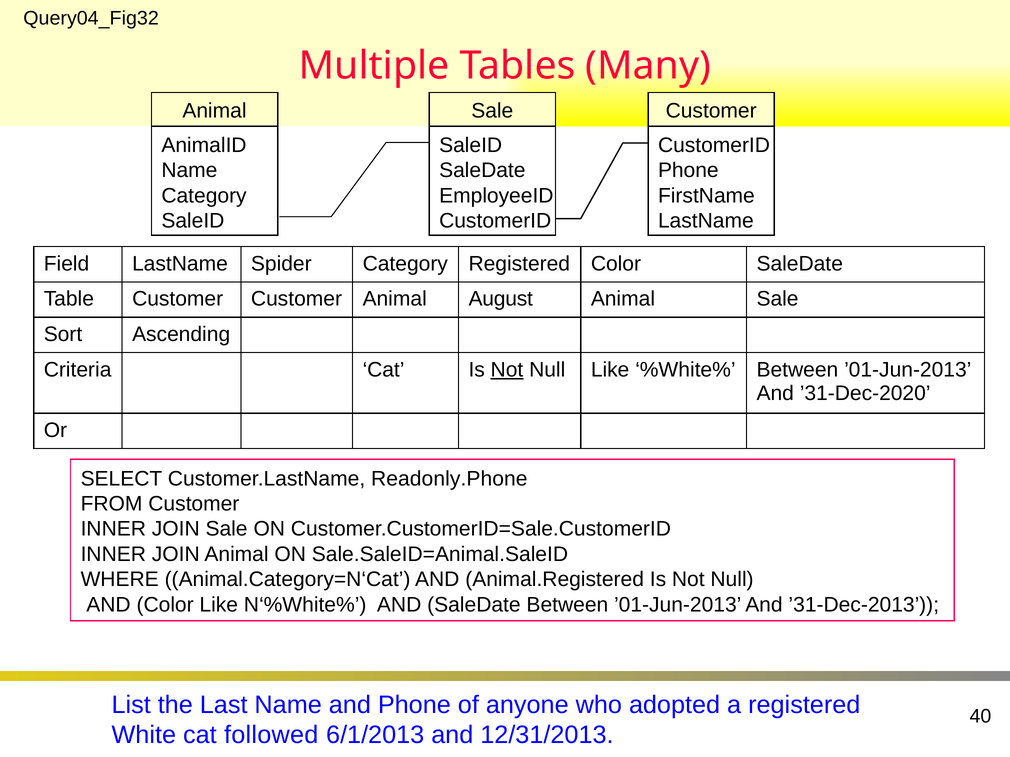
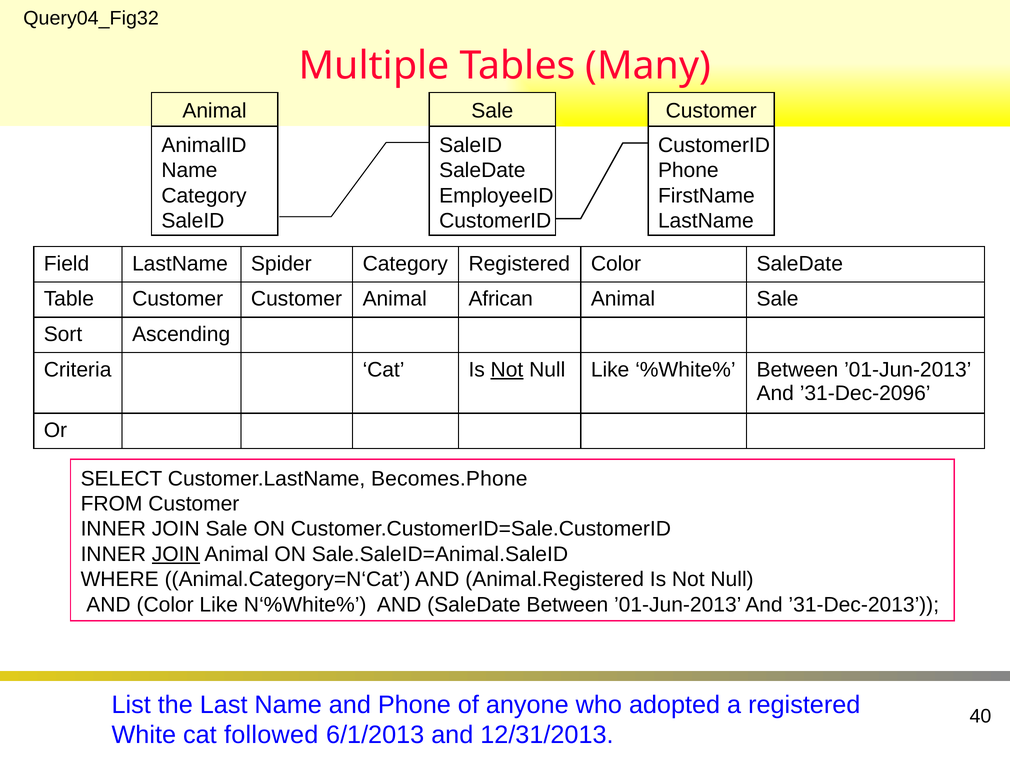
August: August -> African
’31-Dec-2020: ’31-Dec-2020 -> ’31-Dec-2096
Readonly.Phone: Readonly.Phone -> Becomes.Phone
JOIN at (176, 555) underline: none -> present
